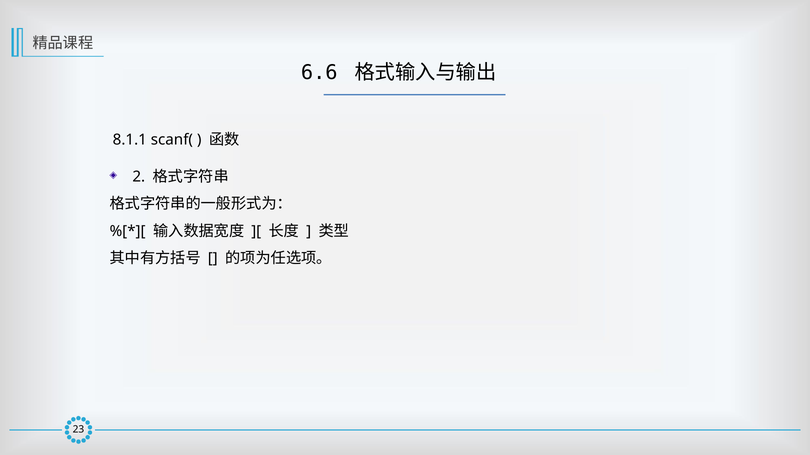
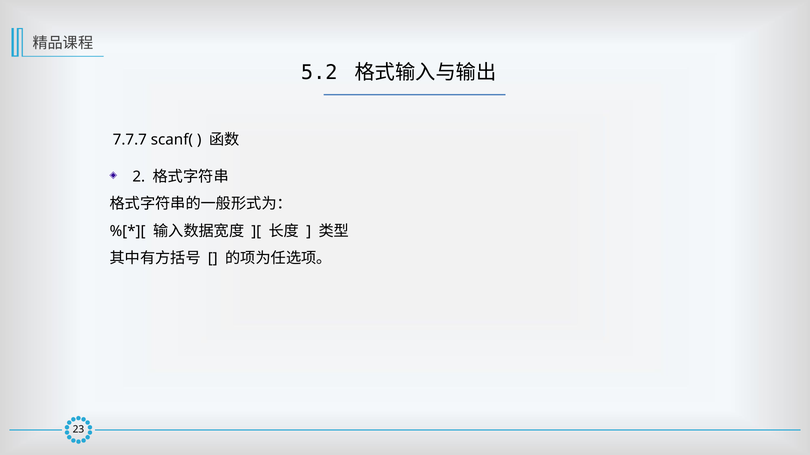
6.6: 6.6 -> 5.2
8.1.1: 8.1.1 -> 7.7.7
